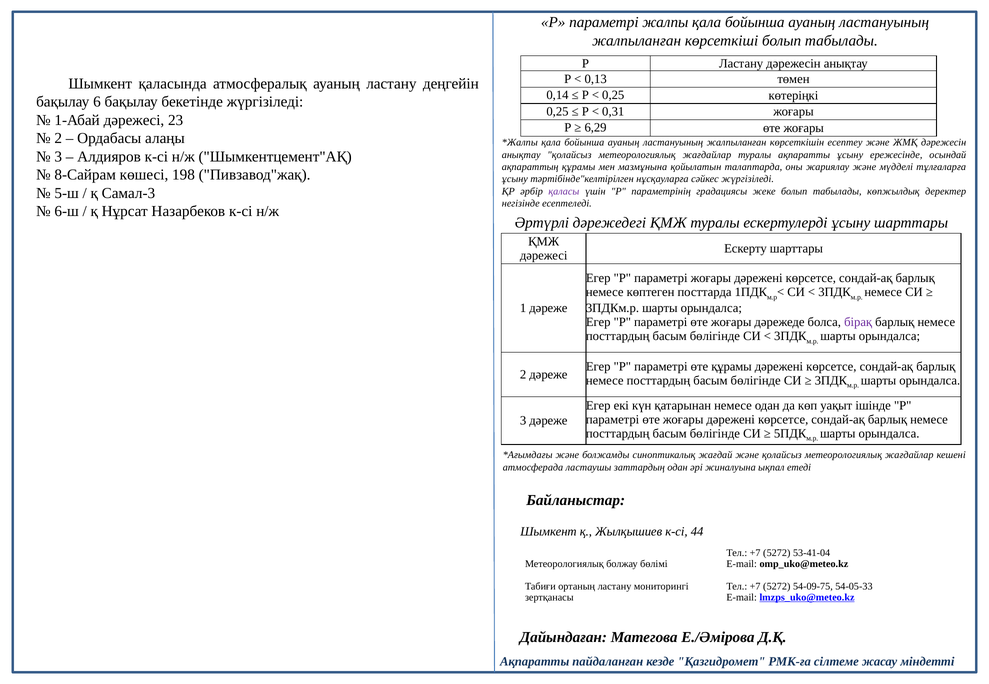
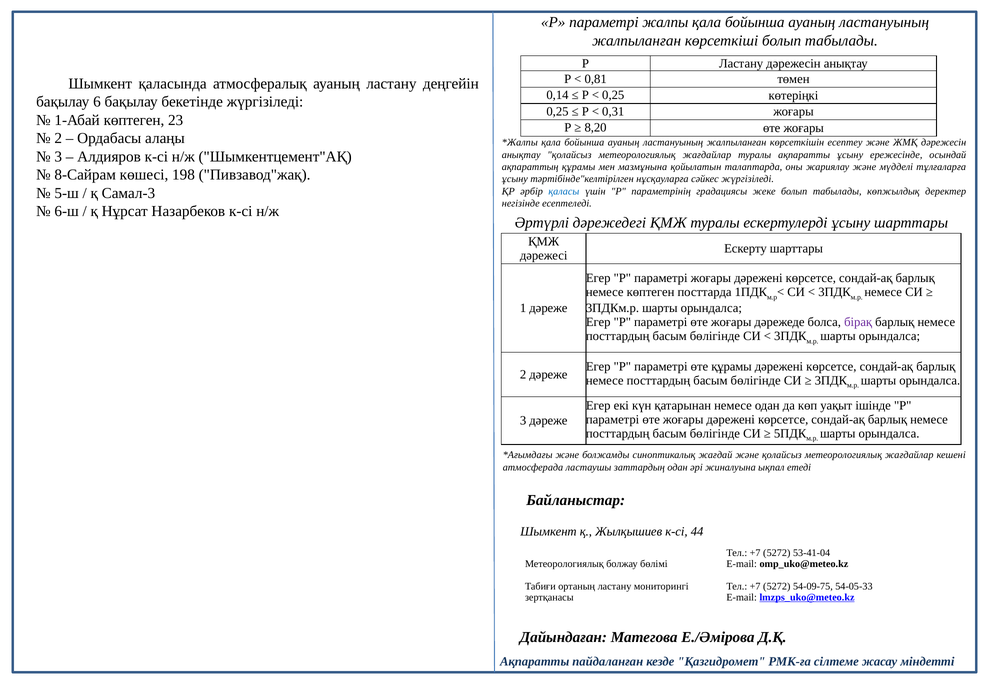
0,13: 0,13 -> 0,81
1-Абай дәрежесі: дәрежесі -> көптеген
6,29: 6,29 -> 8,20
қаласы colour: purple -> blue
